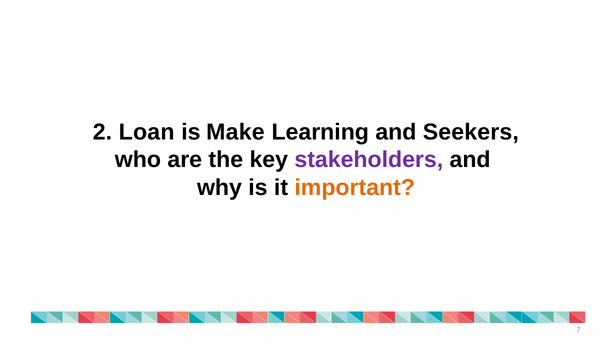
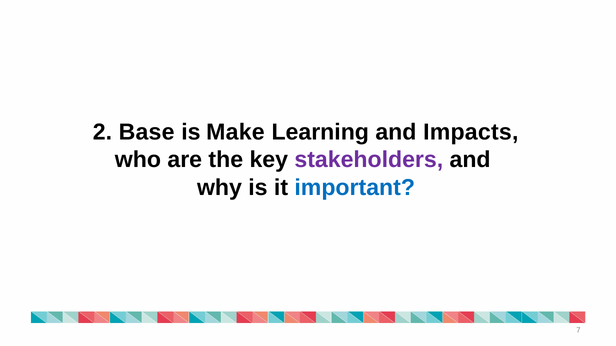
Loan: Loan -> Base
Seekers: Seekers -> Impacts
important colour: orange -> blue
